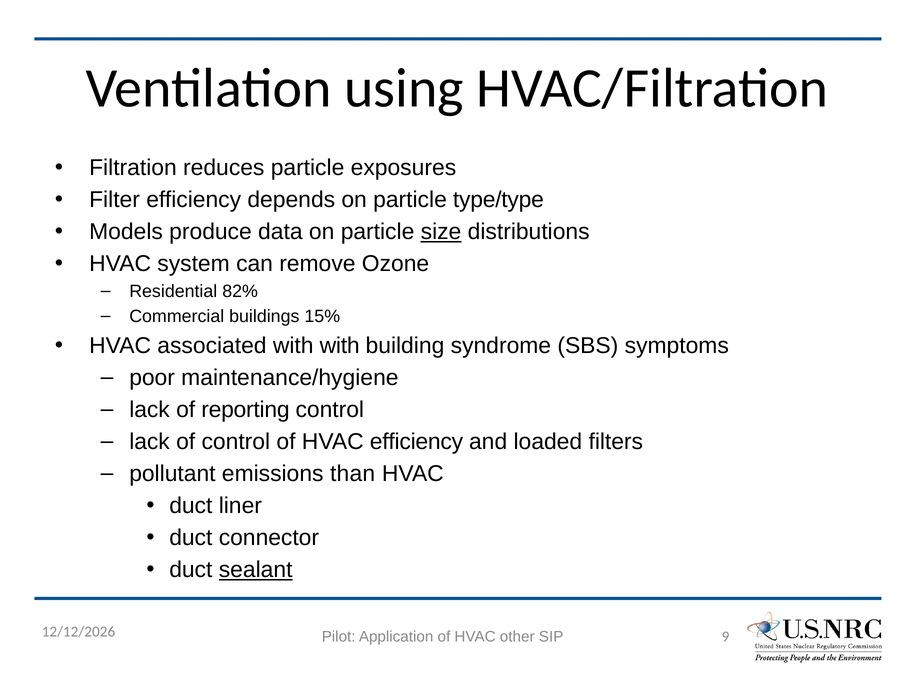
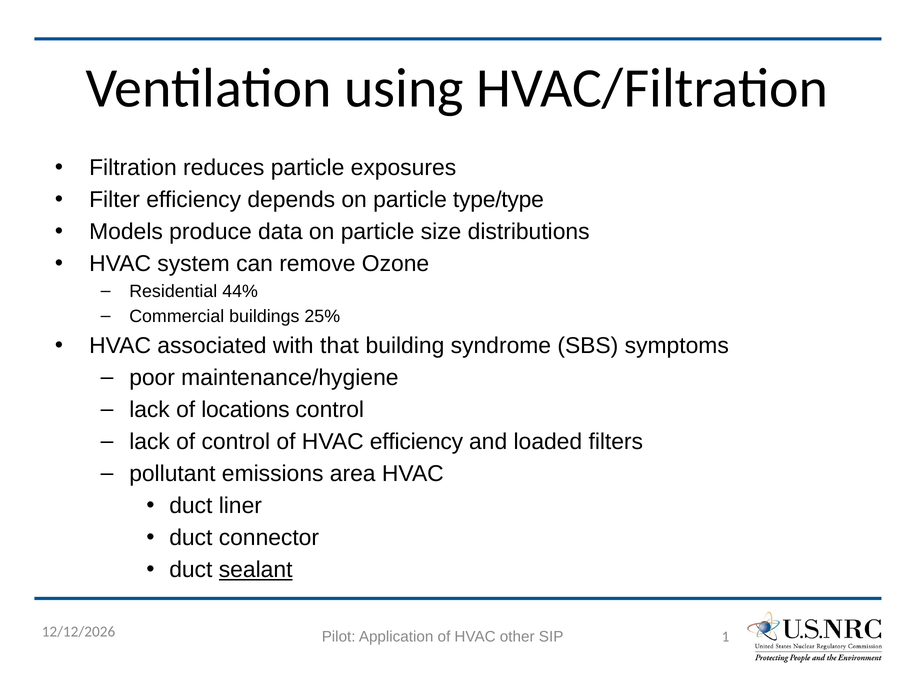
size underline: present -> none
82%: 82% -> 44%
15%: 15% -> 25%
with with: with -> that
reporting: reporting -> locations
than: than -> area
9: 9 -> 1
